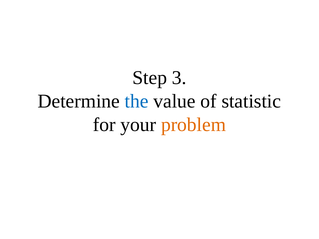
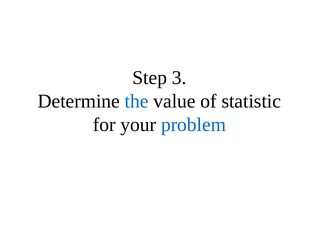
problem colour: orange -> blue
